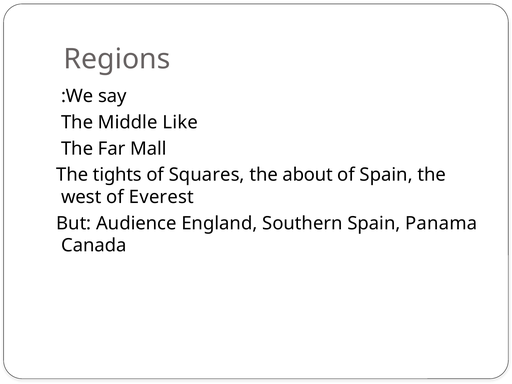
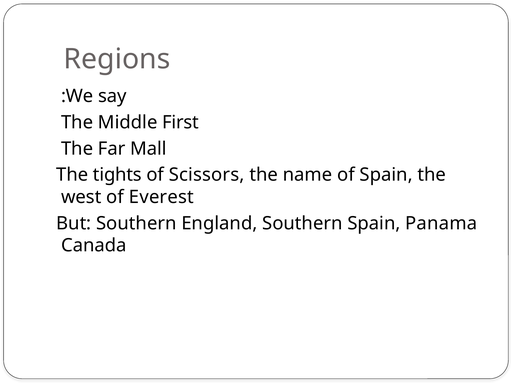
Like: Like -> First
Squares: Squares -> Scissors
about: about -> name
But Audience: Audience -> Southern
